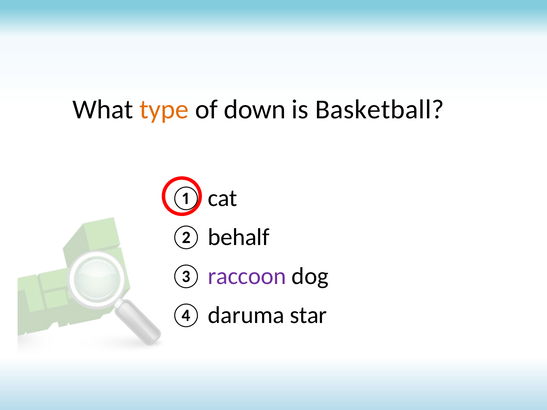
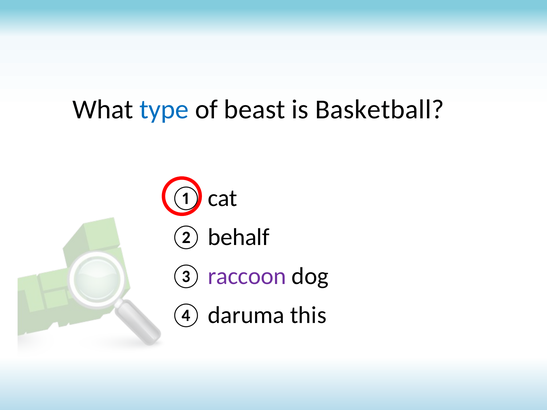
type colour: orange -> blue
down: down -> beast
star: star -> this
